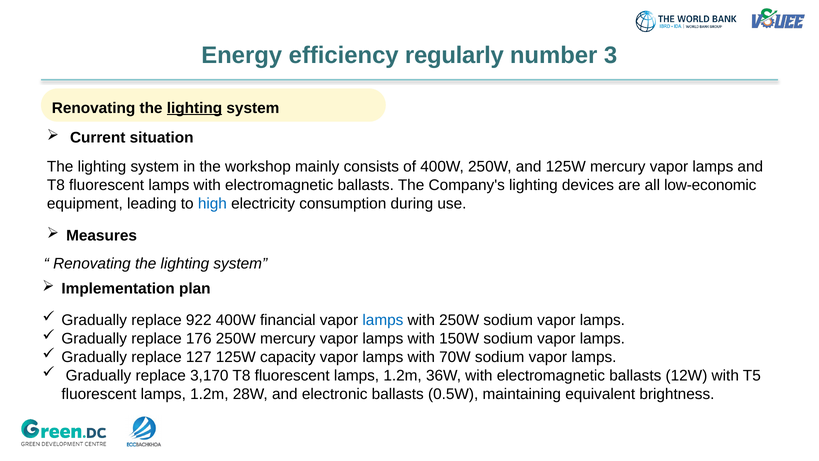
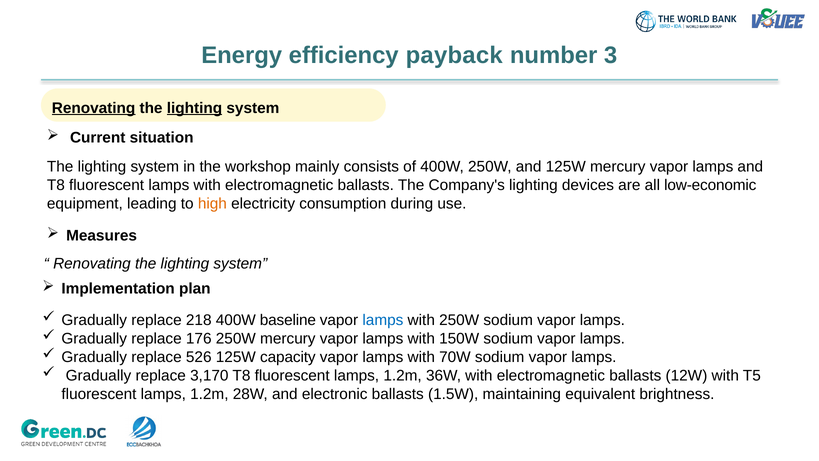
regularly: regularly -> payback
Renovating at (94, 108) underline: none -> present
high colour: blue -> orange
922: 922 -> 218
financial: financial -> baseline
127: 127 -> 526
0.5W: 0.5W -> 1.5W
